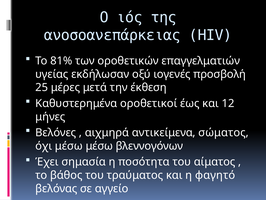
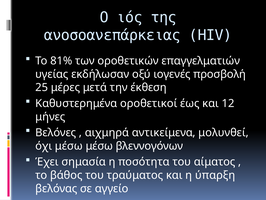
σώματος: σώματος -> μολυνθεί
φαγητό: φαγητό -> ύπαρξη
